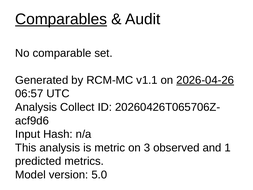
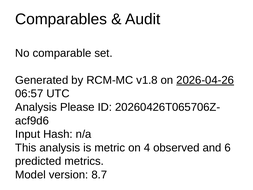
Comparables underline: present -> none
v1.1: v1.1 -> v1.8
Collect: Collect -> Please
3: 3 -> 4
1: 1 -> 6
5.0: 5.0 -> 8.7
